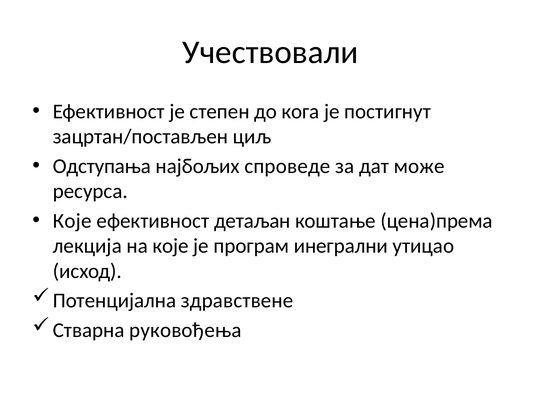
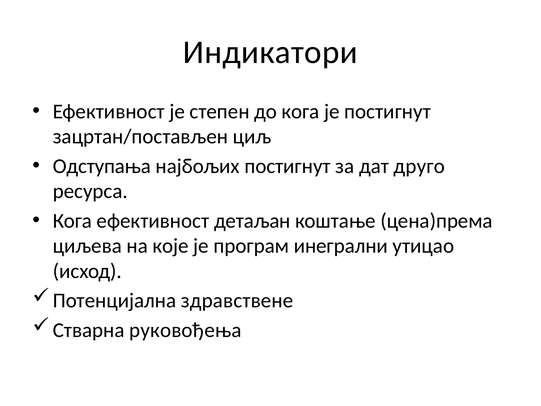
Учествовали: Учествовали -> Индикатори
најбољих спроведе: спроведе -> постигнут
може: може -> друго
Које at (72, 221): Које -> Кога
лекција: лекција -> циљева
